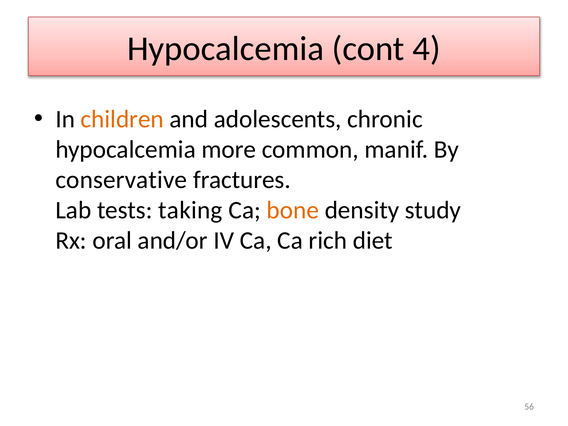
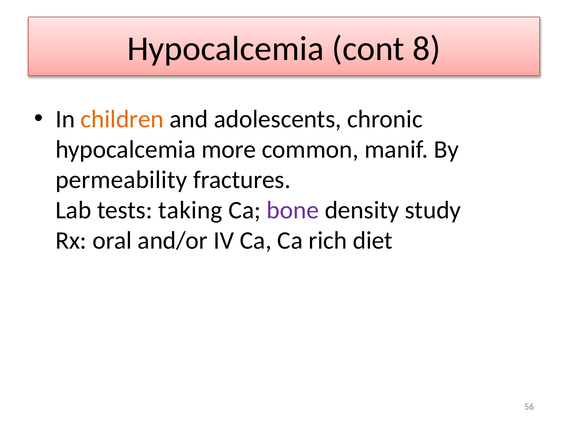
4: 4 -> 8
conservative: conservative -> permeability
bone colour: orange -> purple
